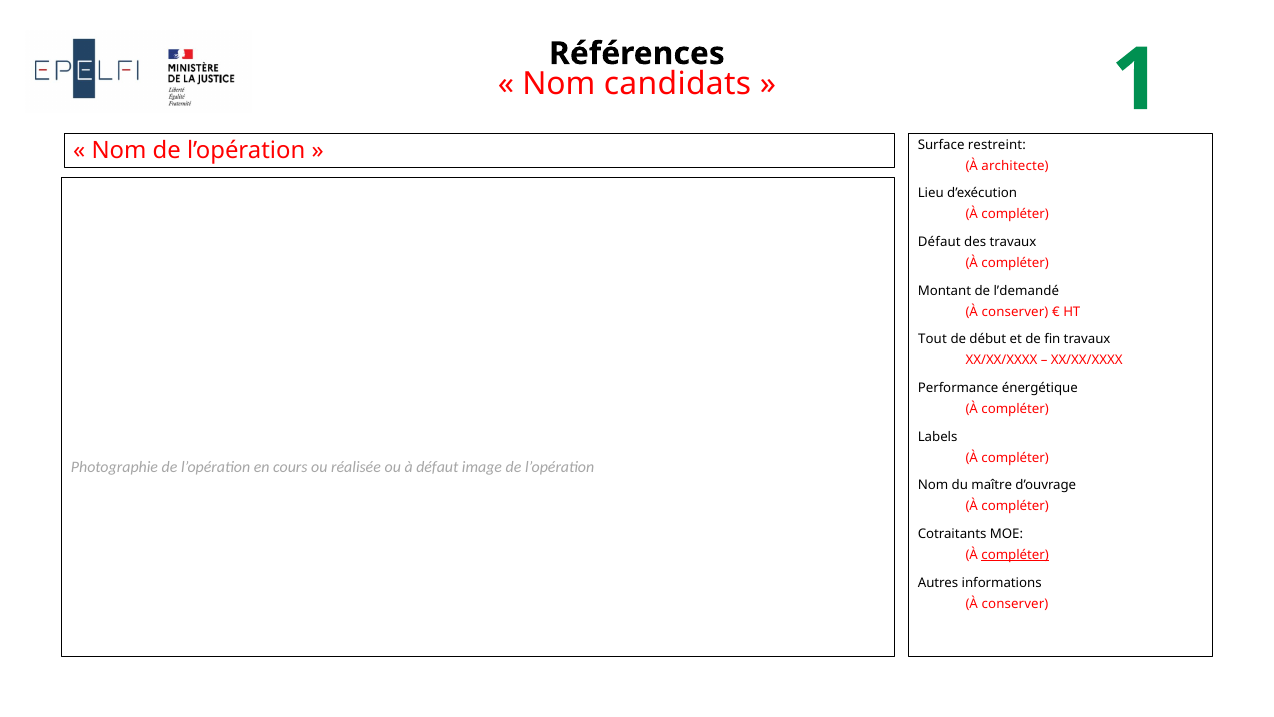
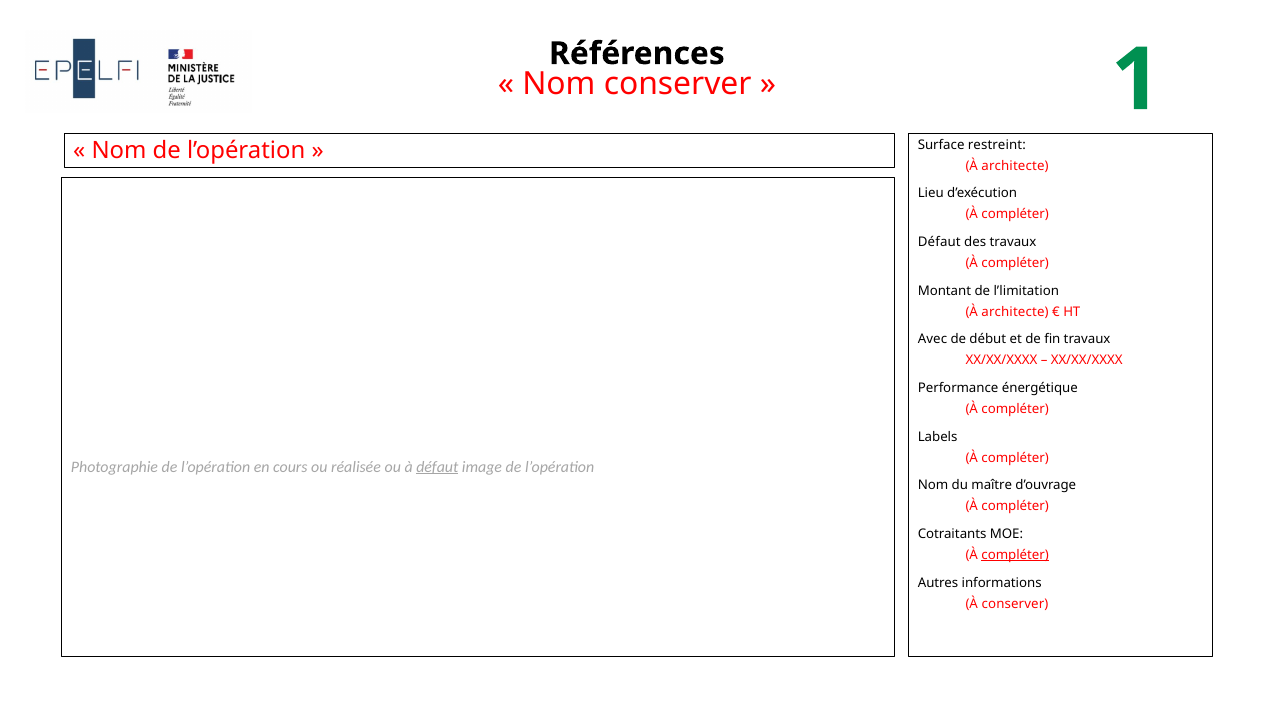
Nom candidats: candidats -> conserver
l’demandé: l’demandé -> l’limitation
conserver at (1015, 312): conserver -> architecte
Tout: Tout -> Avec
défaut at (437, 467) underline: none -> present
